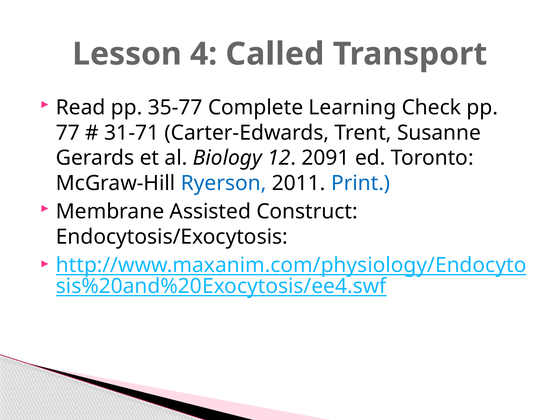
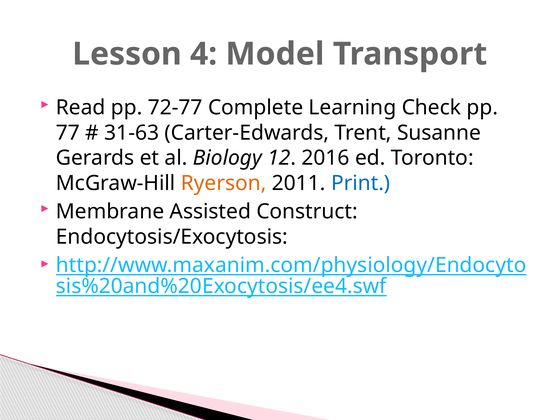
Called: Called -> Model
35-77: 35-77 -> 72-77
31-71: 31-71 -> 31-63
2091: 2091 -> 2016
Ryerson colour: blue -> orange
